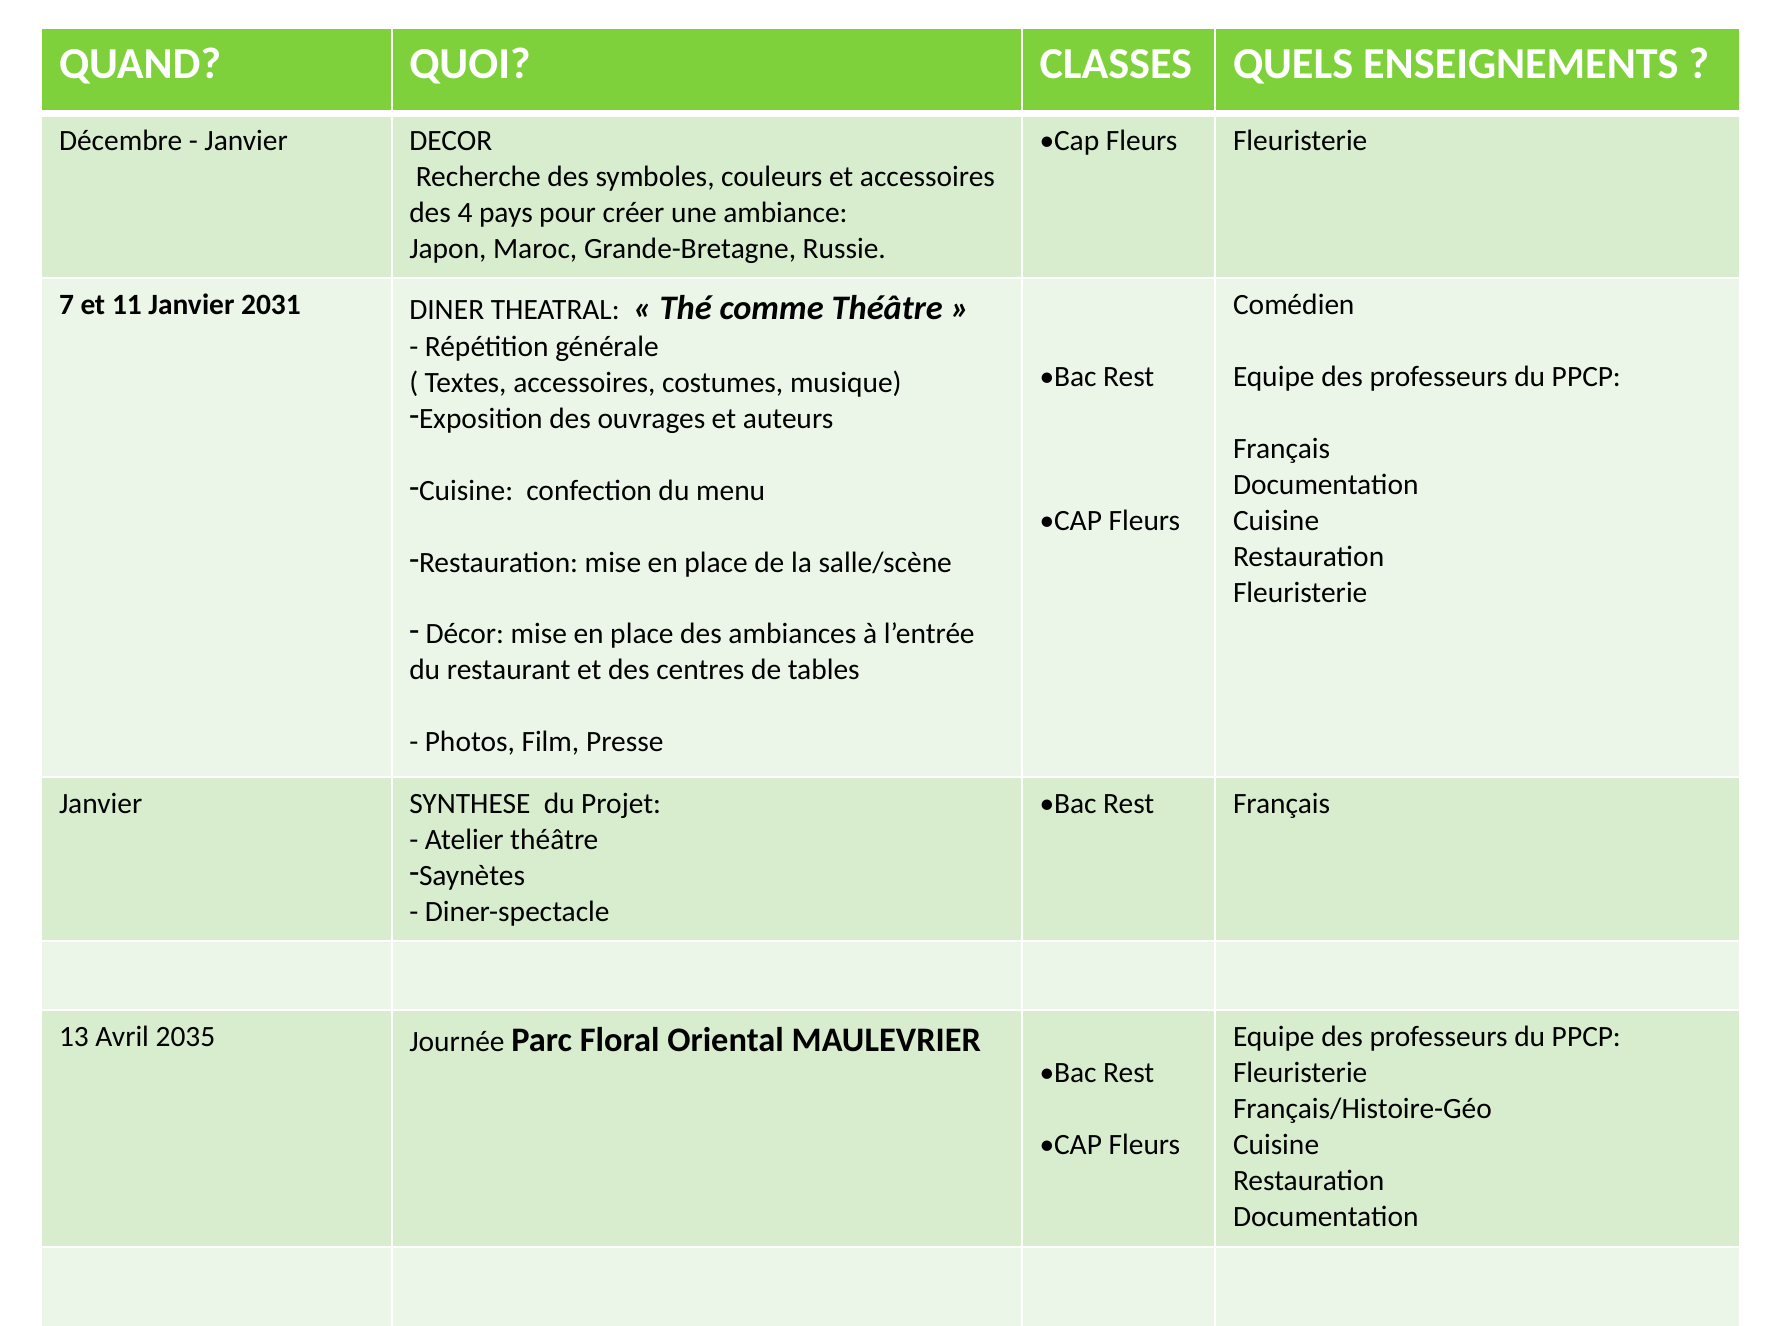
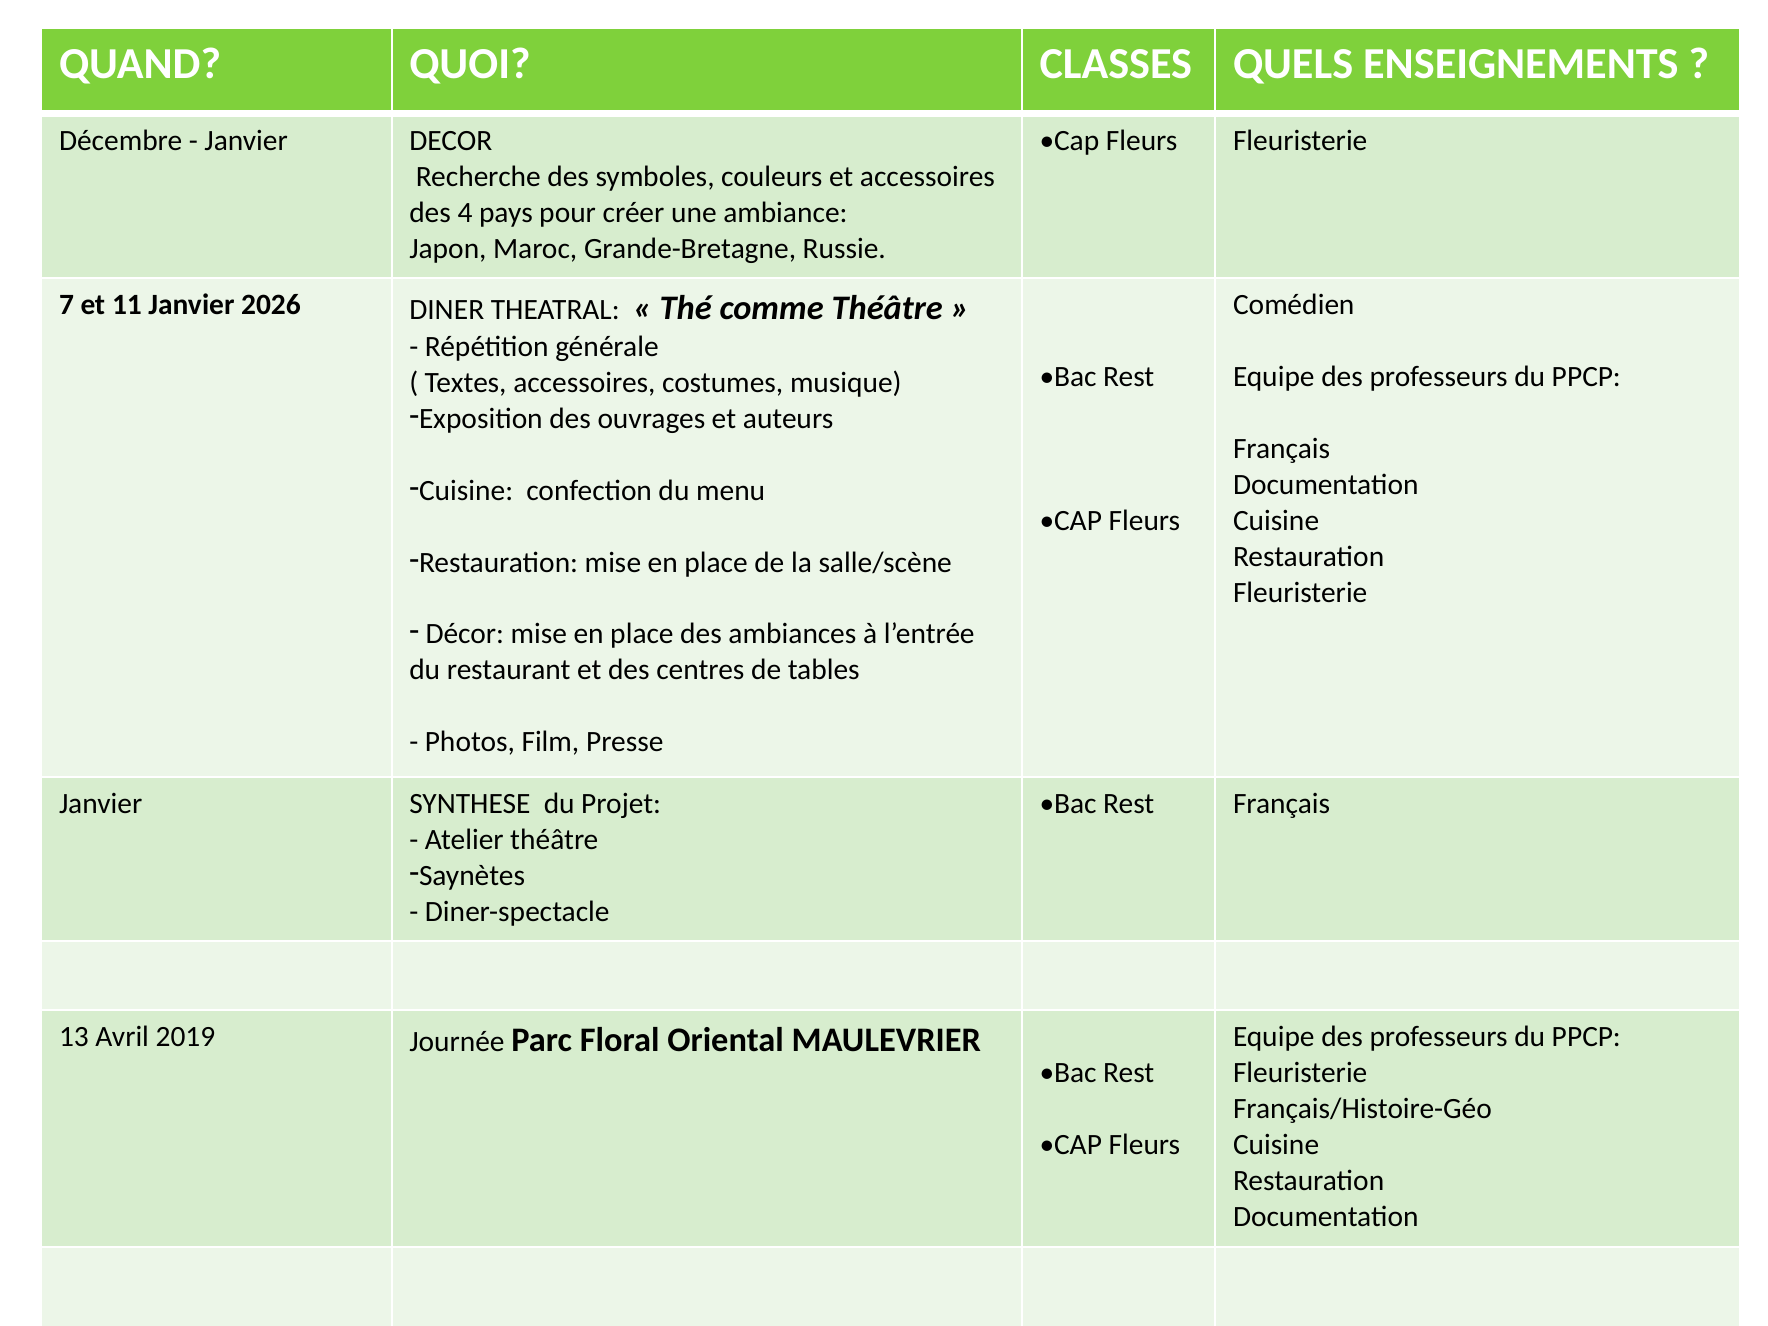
2031: 2031 -> 2026
2035: 2035 -> 2019
